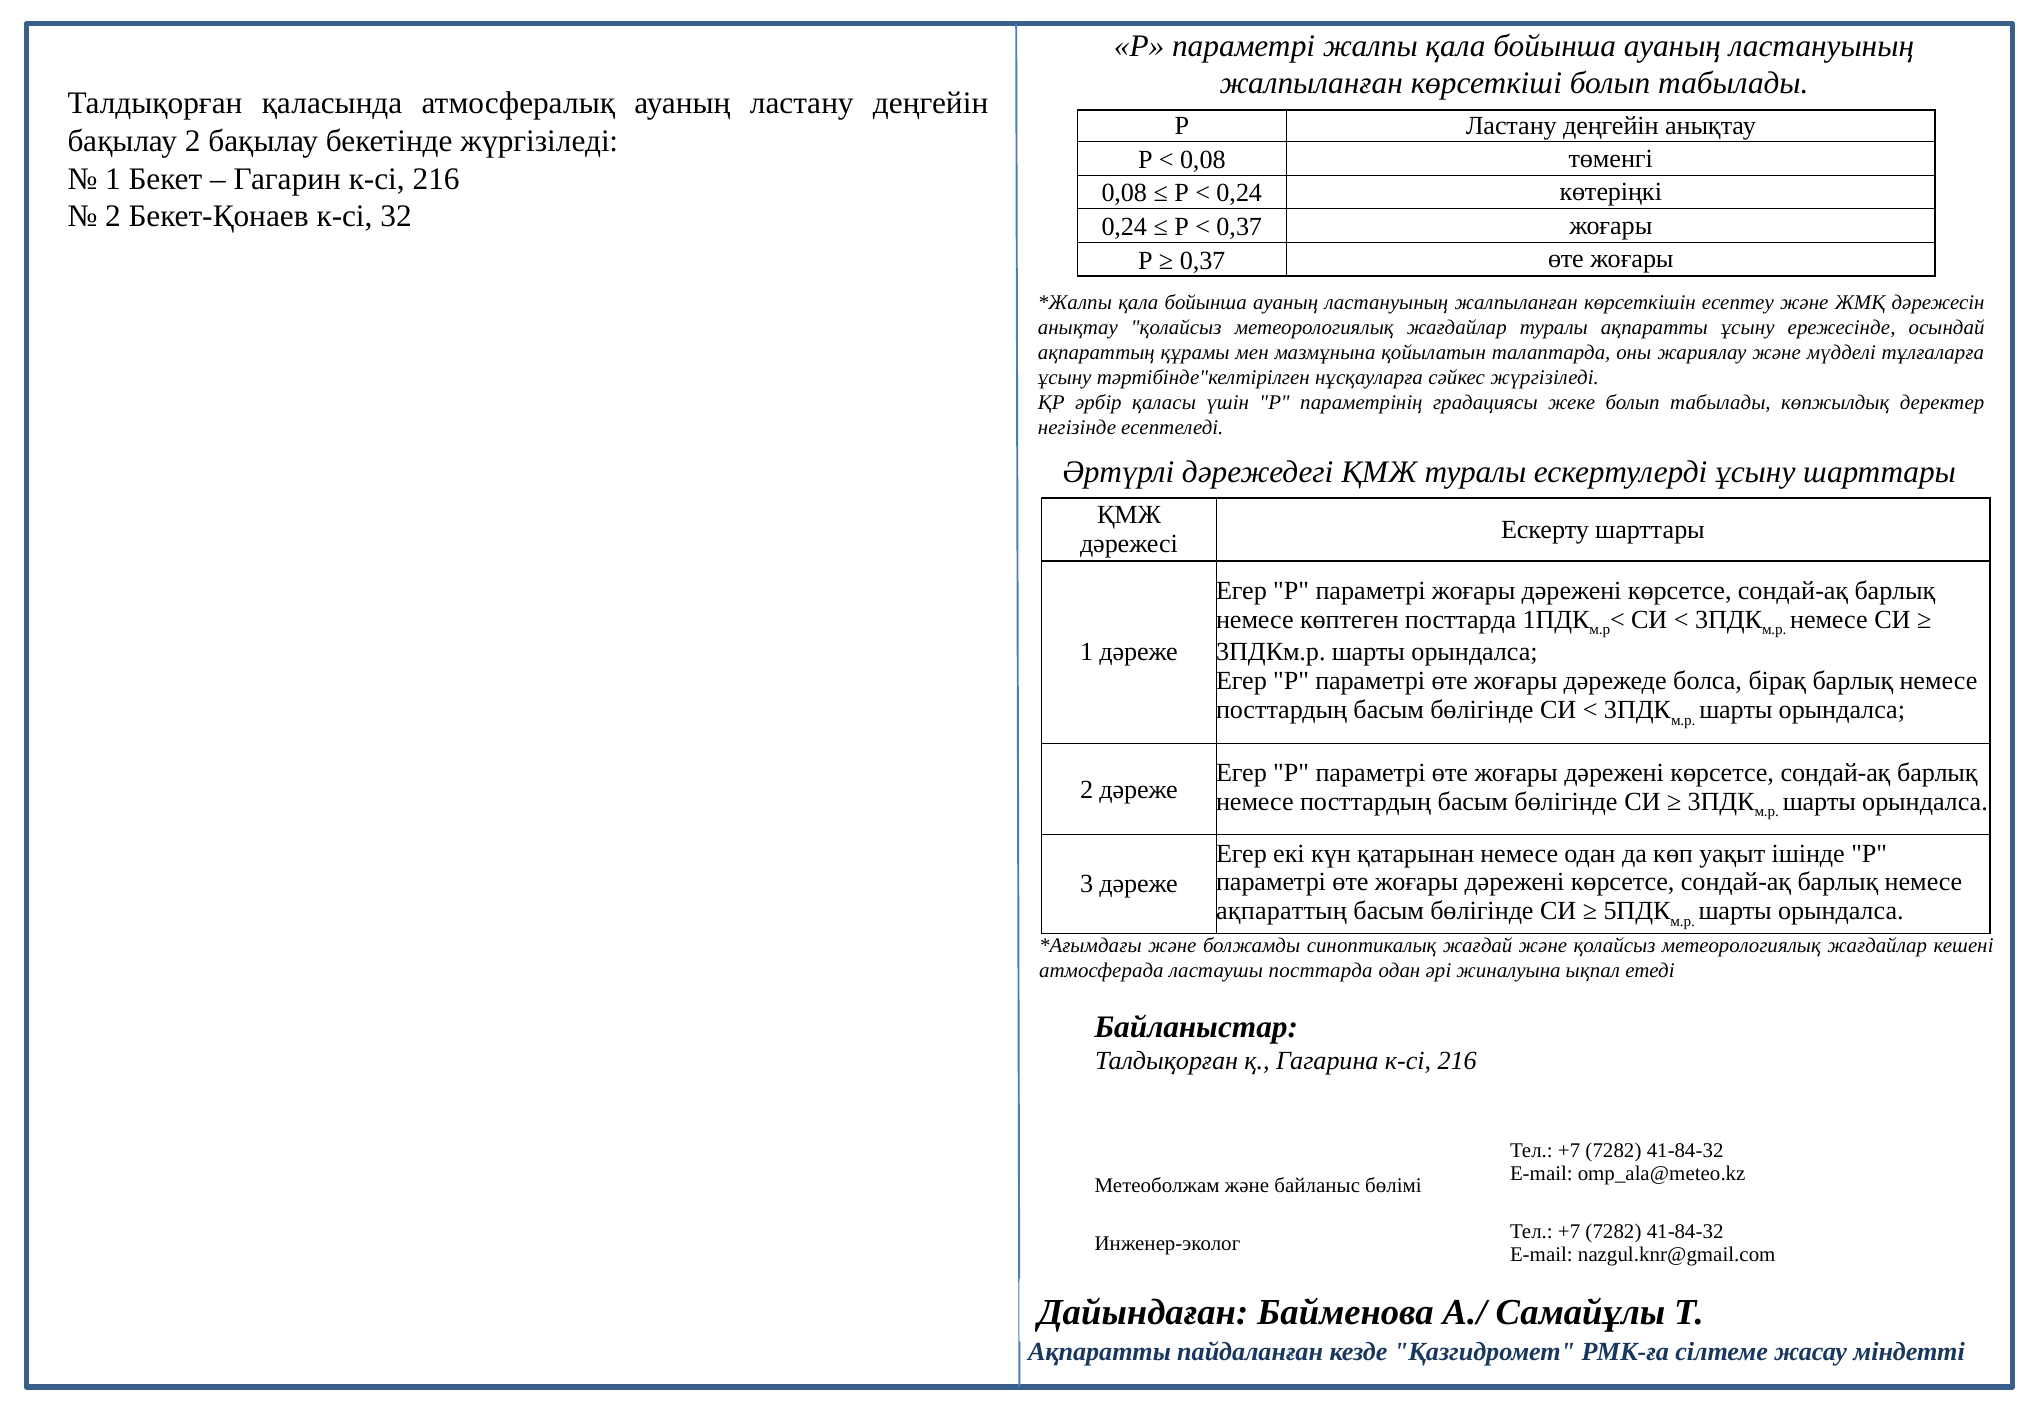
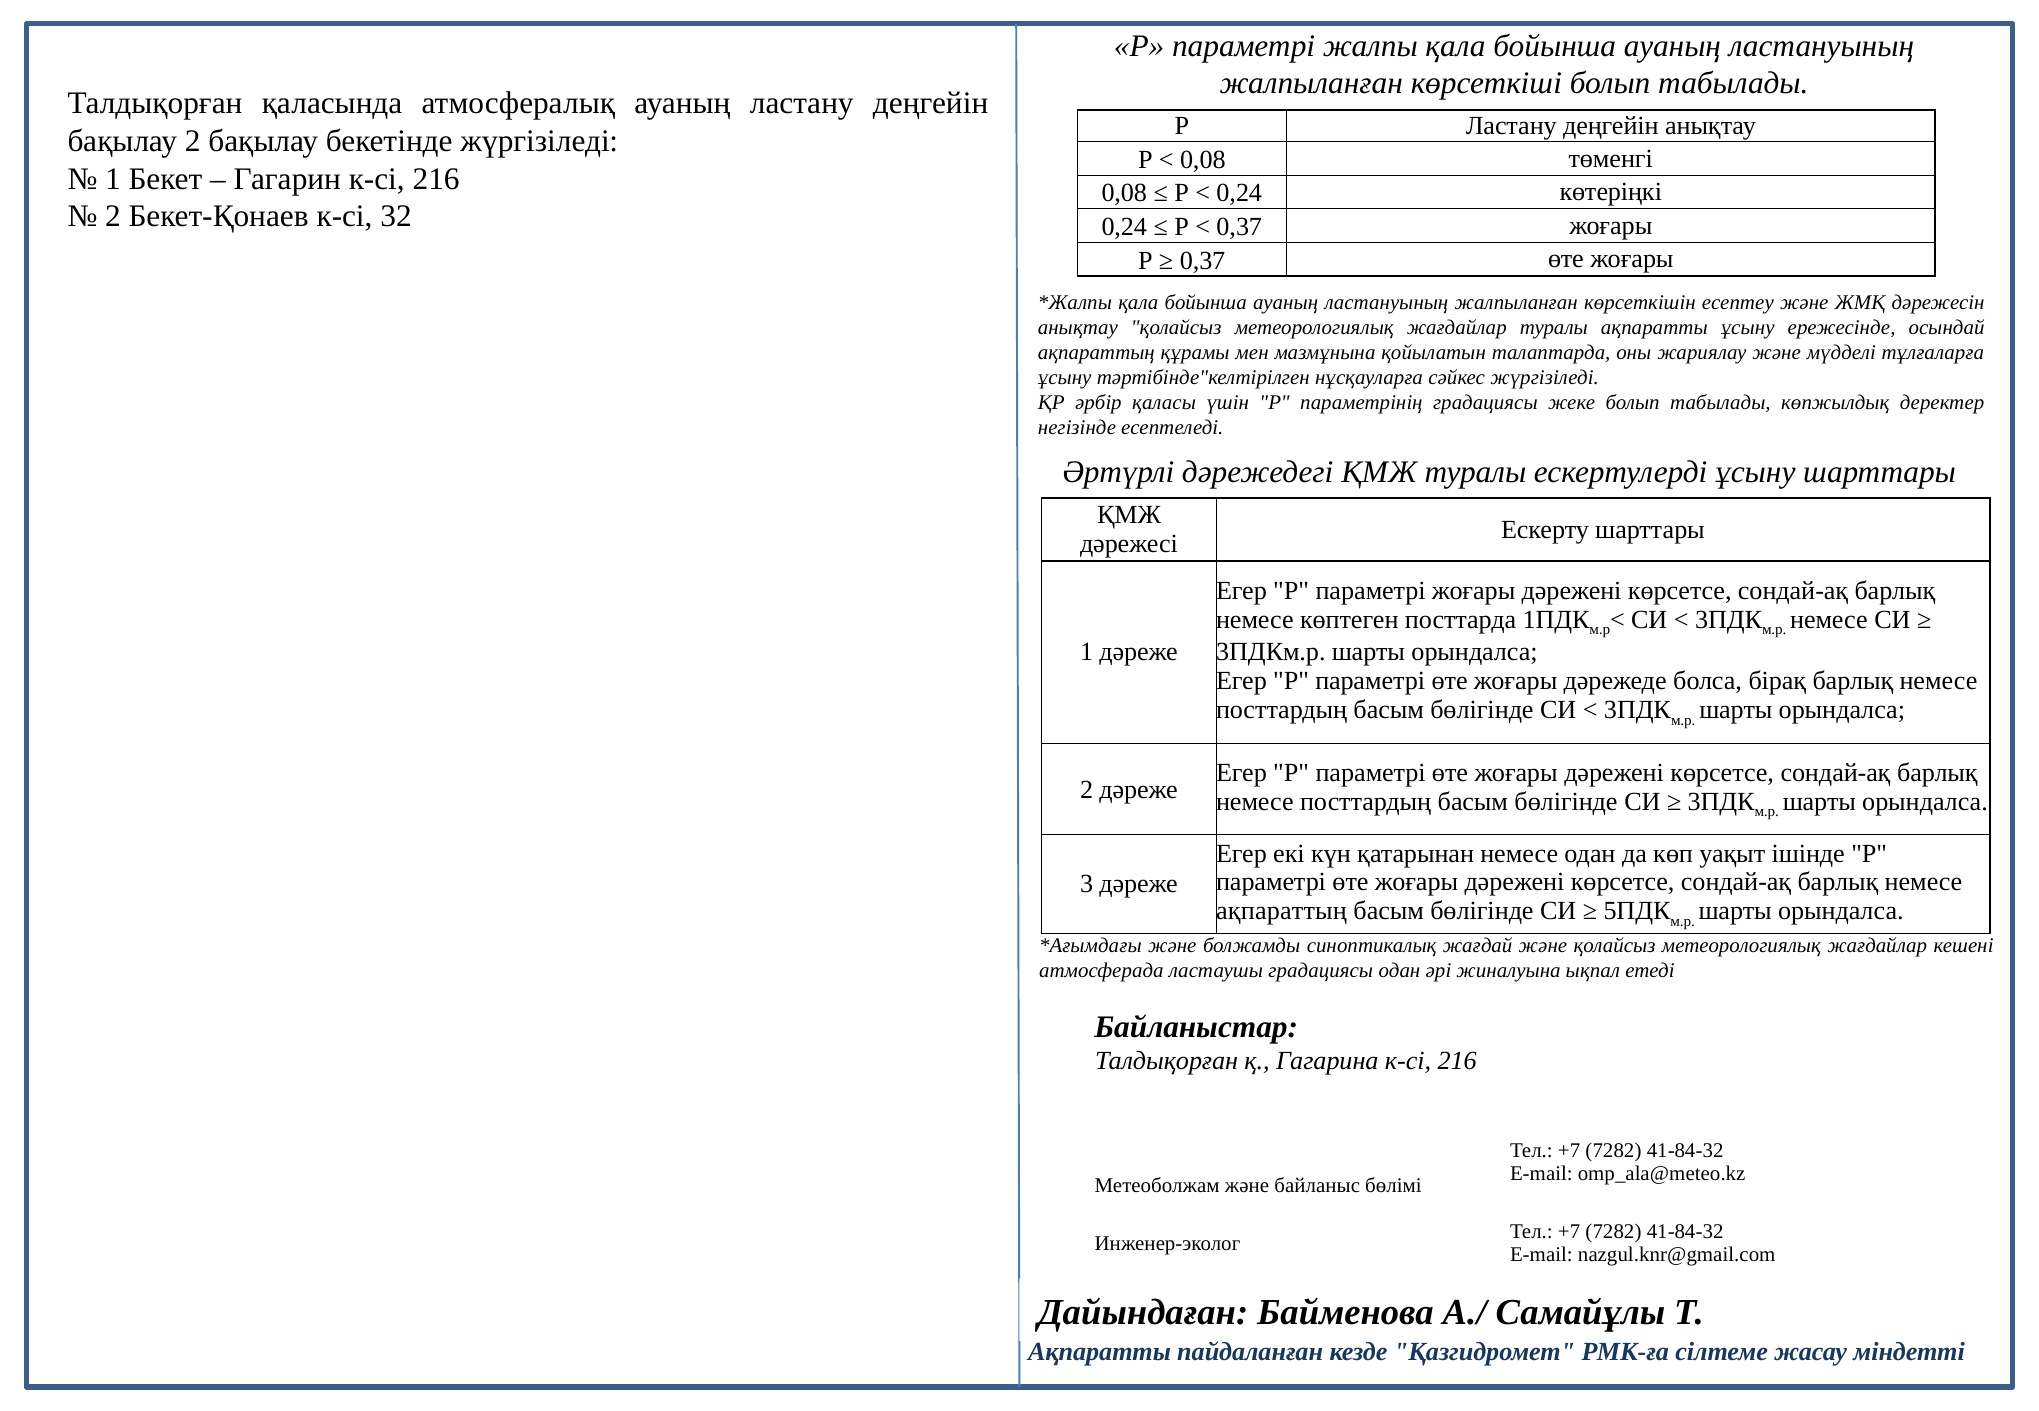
ластаушы посттарда: посттарда -> градациясы
